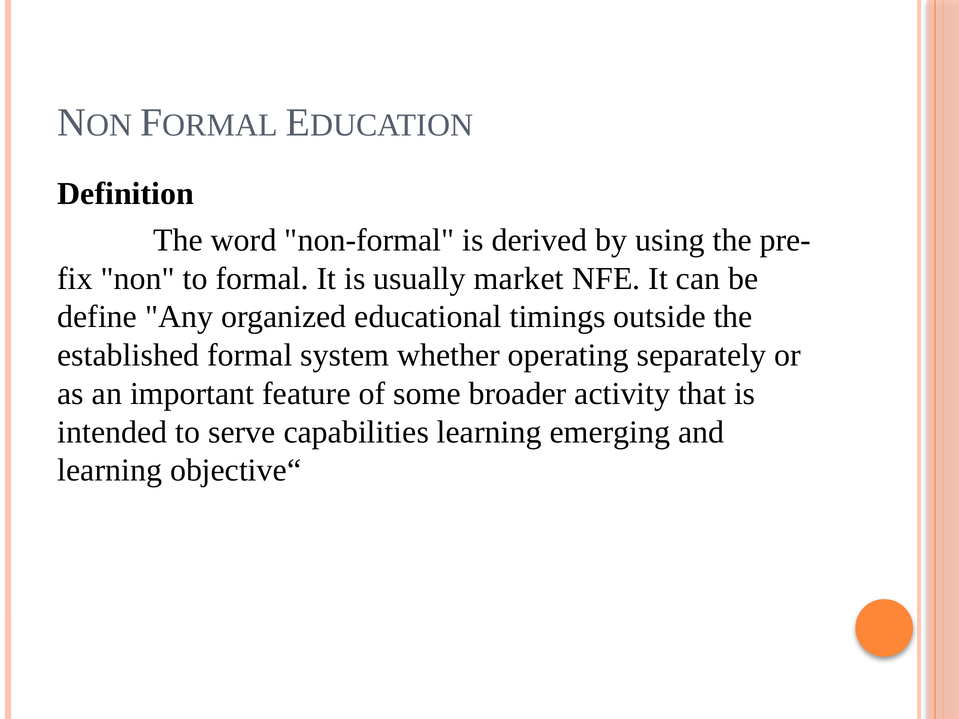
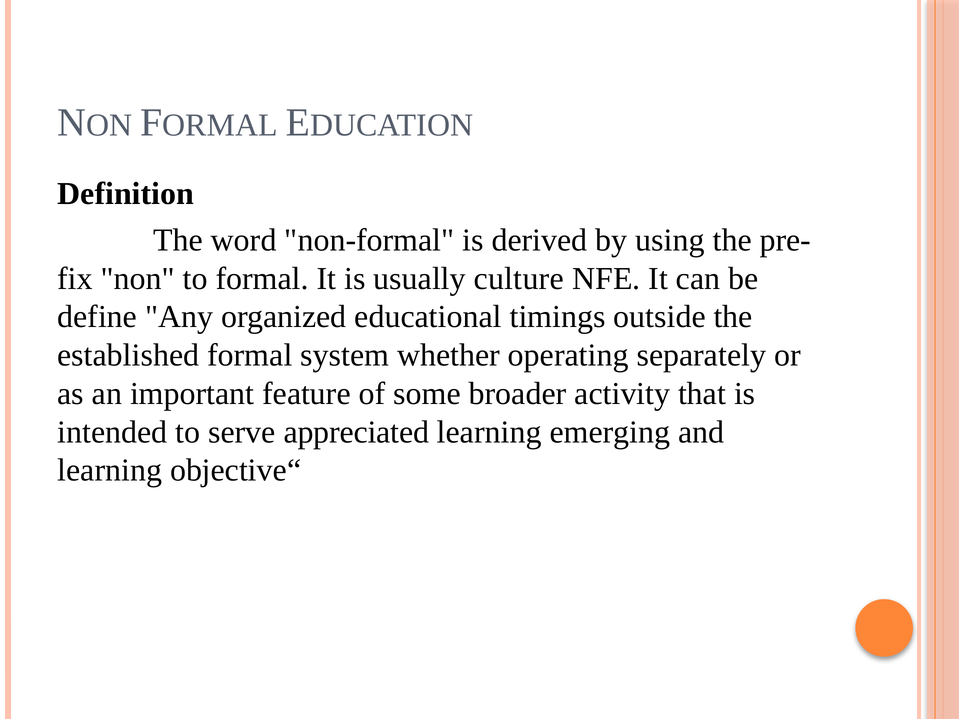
market: market -> culture
capabilities: capabilities -> appreciated
